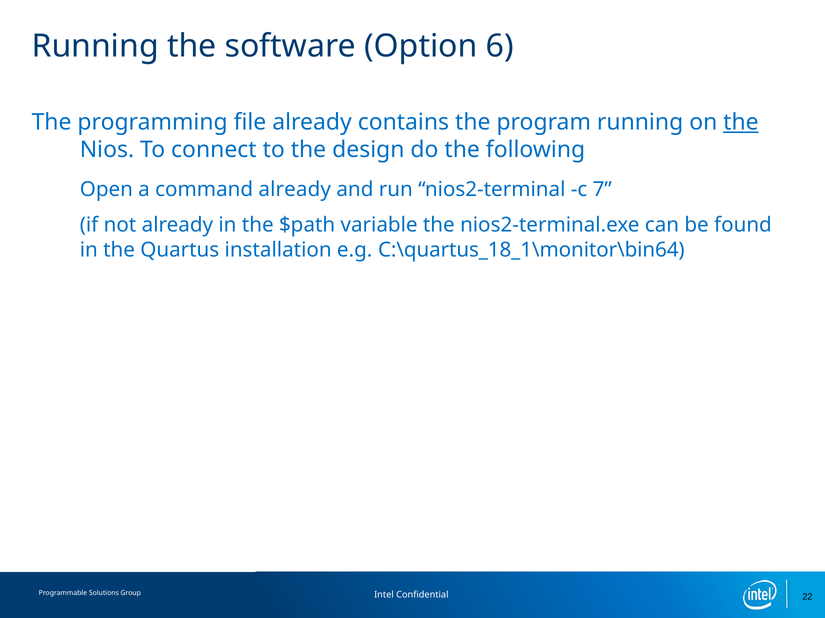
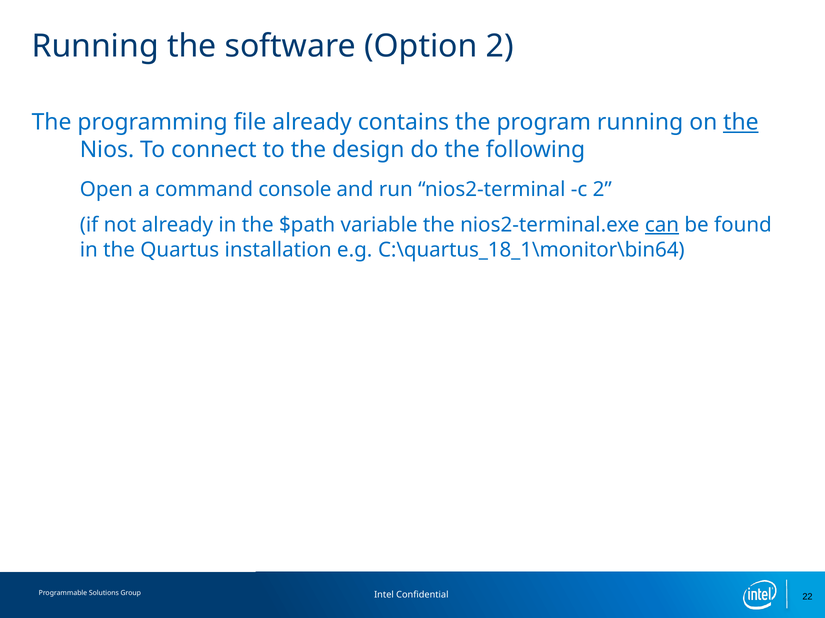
Option 6: 6 -> 2
command already: already -> console
c 7: 7 -> 2
can underline: none -> present
